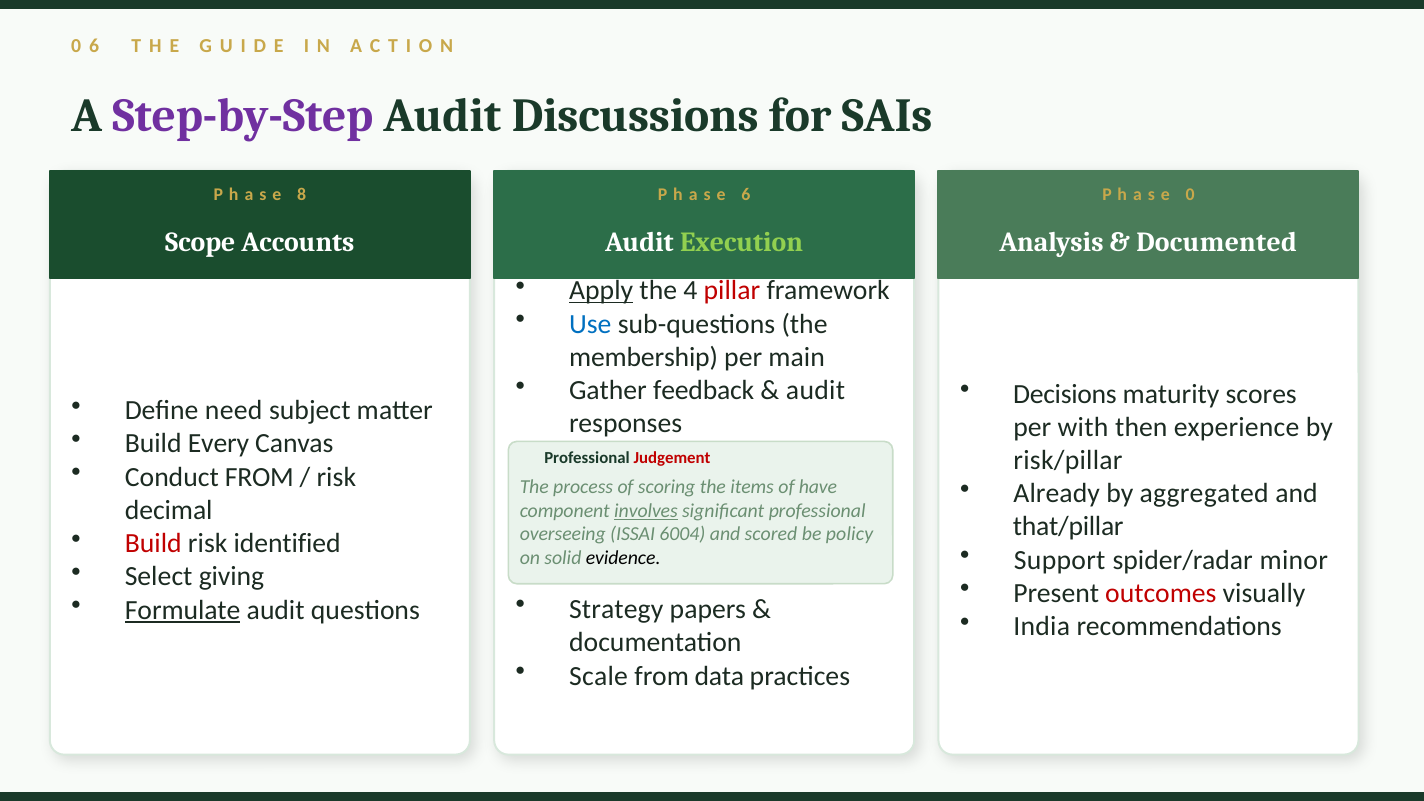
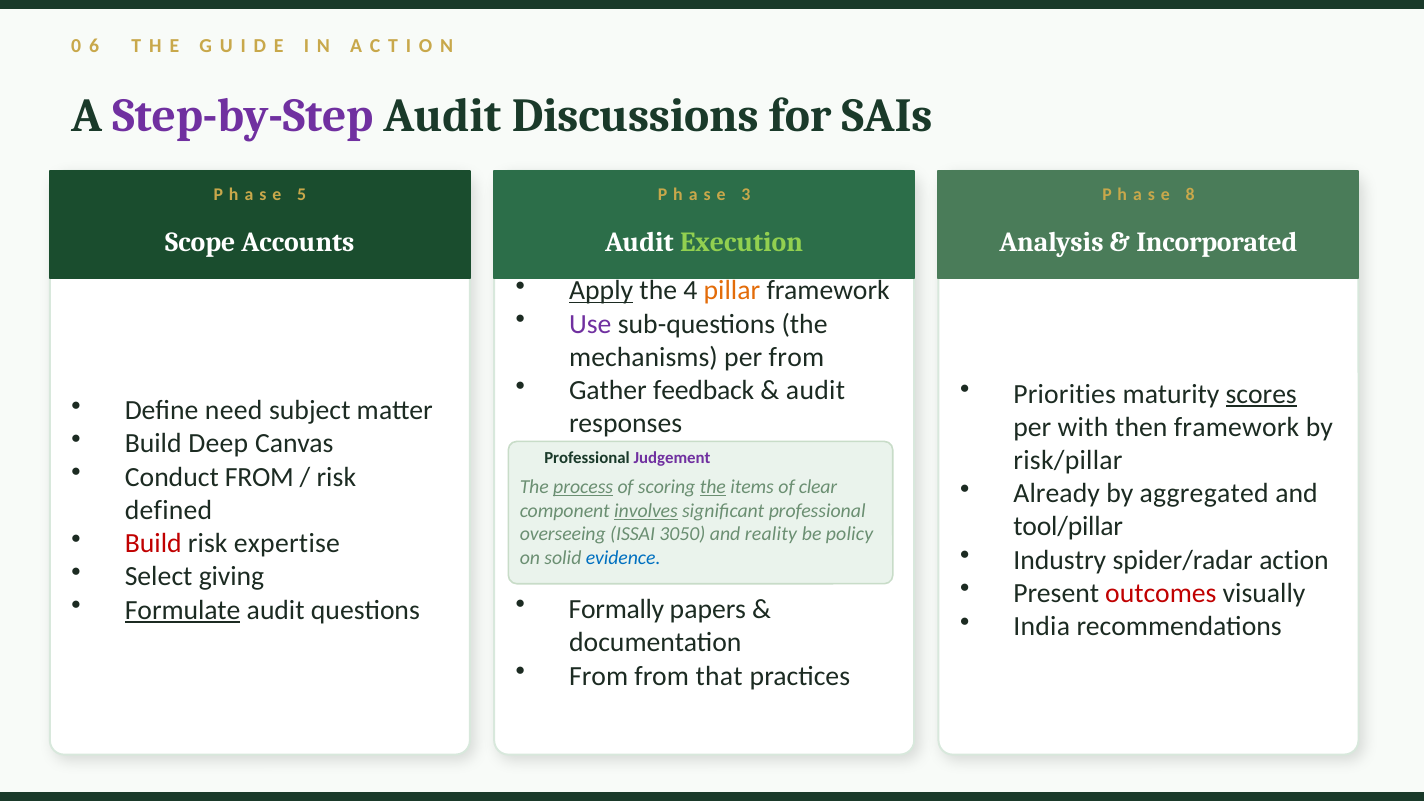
8: 8 -> 5
6 at (746, 195): 6 -> 3
0 at (1190, 195): 0 -> 8
Documented: Documented -> Incorporated
pillar colour: red -> orange
Use colour: blue -> purple
membership: membership -> mechanisms
per main: main -> from
Decisions: Decisions -> Priorities
scores underline: none -> present
then experience: experience -> framework
Every: Every -> Deep
Judgement colour: red -> purple
process underline: none -> present
the at (713, 487) underline: none -> present
have: have -> clear
decimal: decimal -> defined
that/pillar: that/pillar -> tool/pillar
6004: 6004 -> 3050
scored: scored -> reality
identified: identified -> expertise
Support: Support -> Industry
minor: minor -> action
evidence colour: black -> blue
Strategy: Strategy -> Formally
Scale at (599, 676): Scale -> From
data: data -> that
